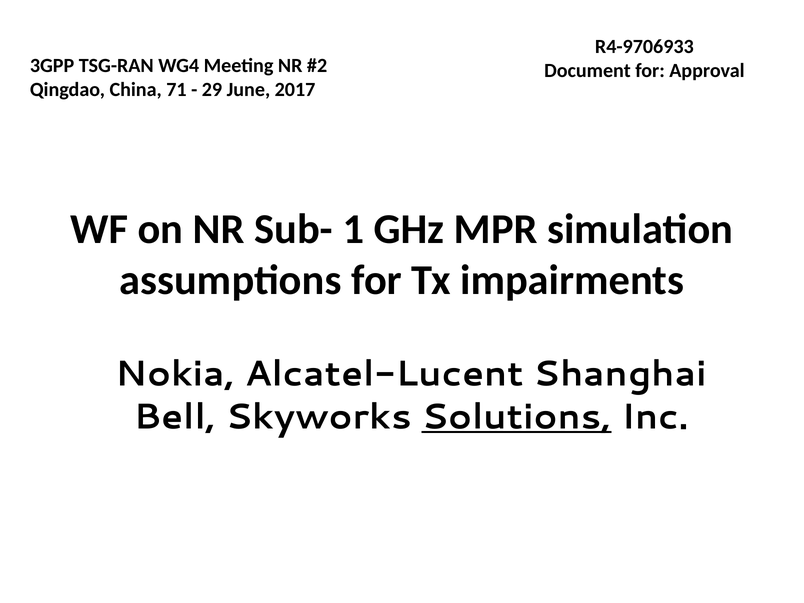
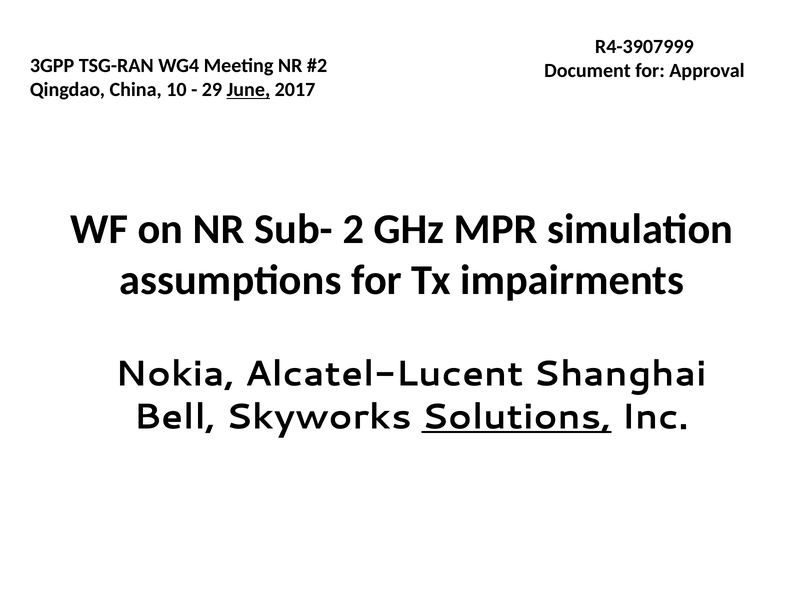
R4-9706933: R4-9706933 -> R4-3907999
71: 71 -> 10
June underline: none -> present
1: 1 -> 2
